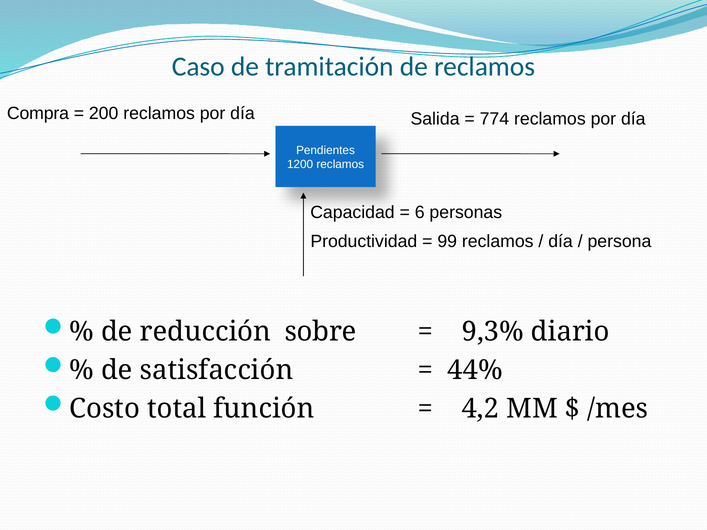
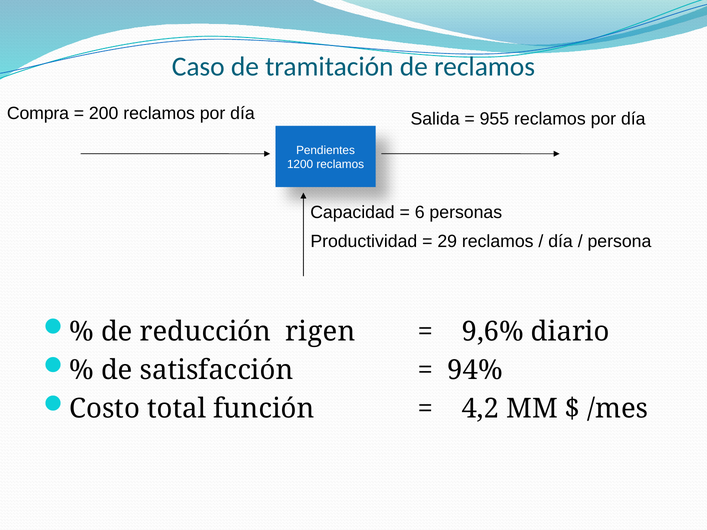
774: 774 -> 955
99: 99 -> 29
sobre: sobre -> rigen
9,3%: 9,3% -> 9,6%
44%: 44% -> 94%
